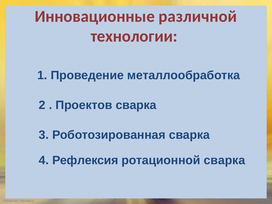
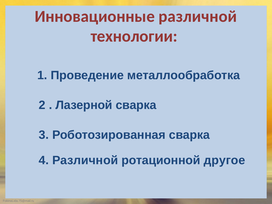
Проектов: Проектов -> Лазерной
4 Рефлексия: Рефлексия -> Различной
ротационной сварка: сварка -> другое
